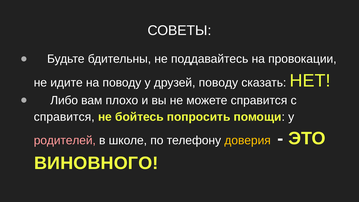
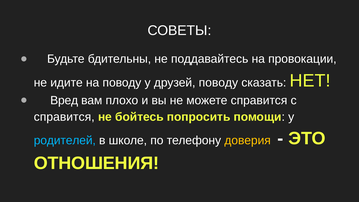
Либо: Либо -> Вред
родителей colour: pink -> light blue
ВИНОВНОГО: ВИНОВНОГО -> ОТНОШЕНИЯ
